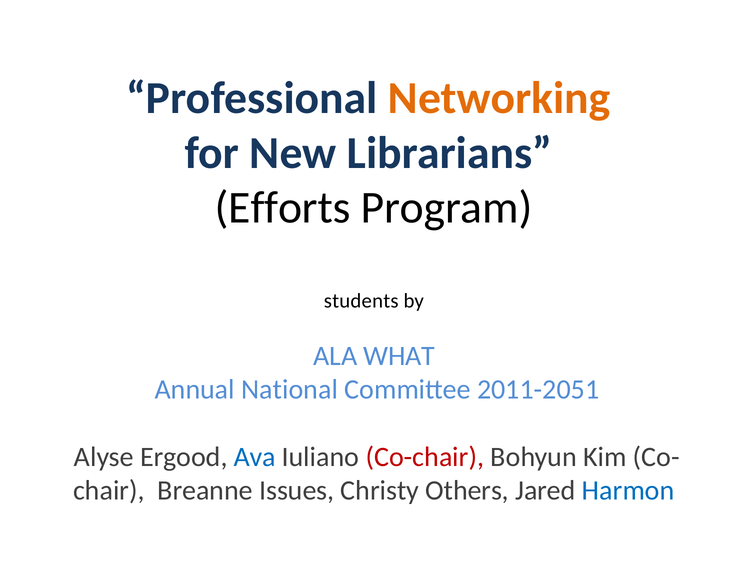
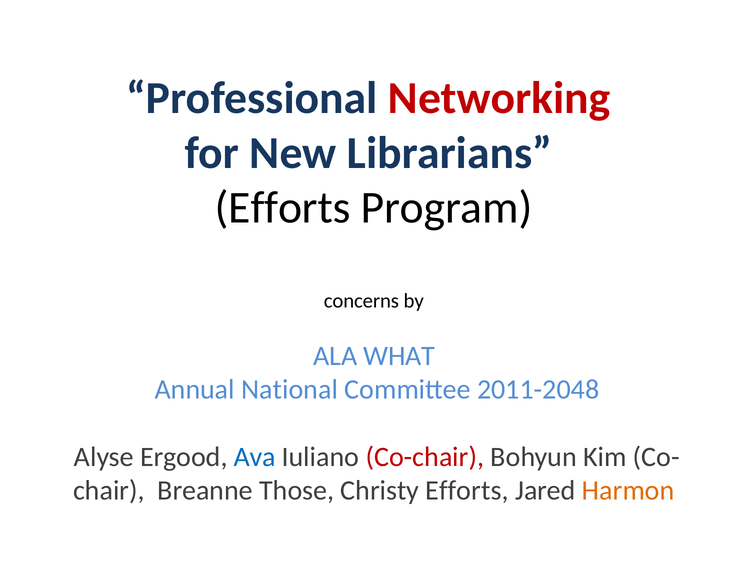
Networking colour: orange -> red
students: students -> concerns
2011-2051: 2011-2051 -> 2011-2048
Issues: Issues -> Those
Christy Others: Others -> Efforts
Harmon colour: blue -> orange
